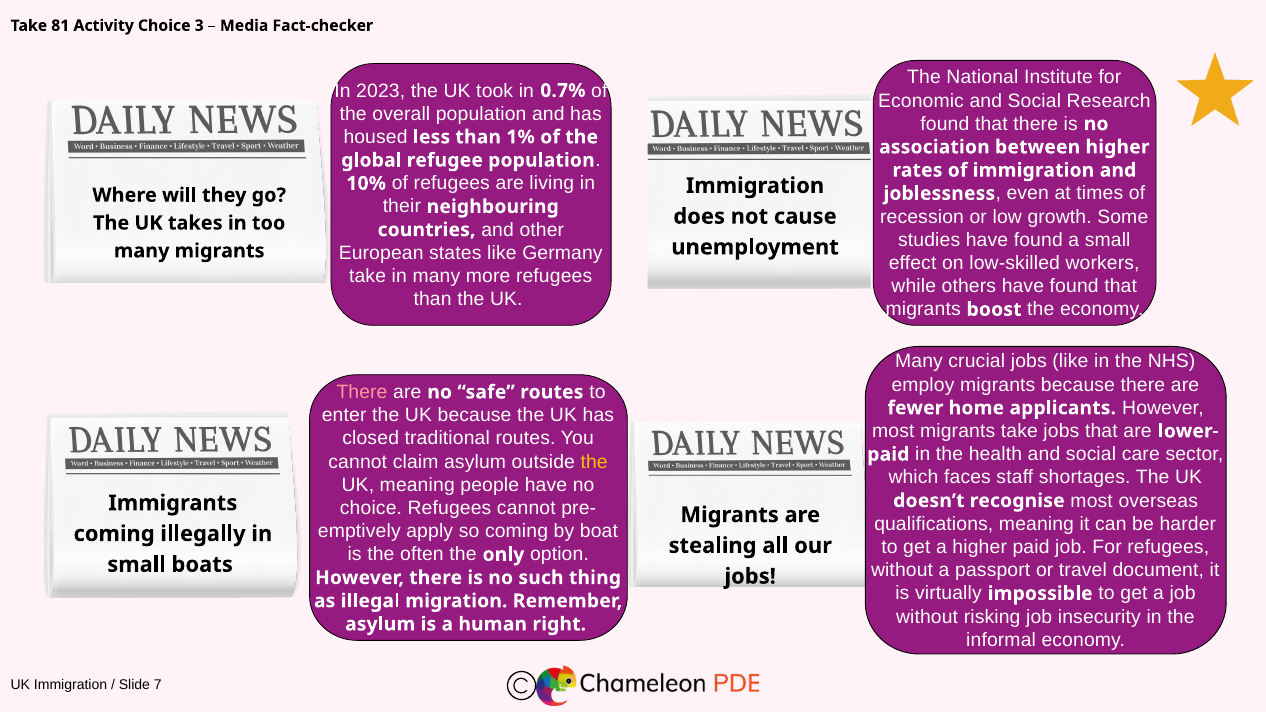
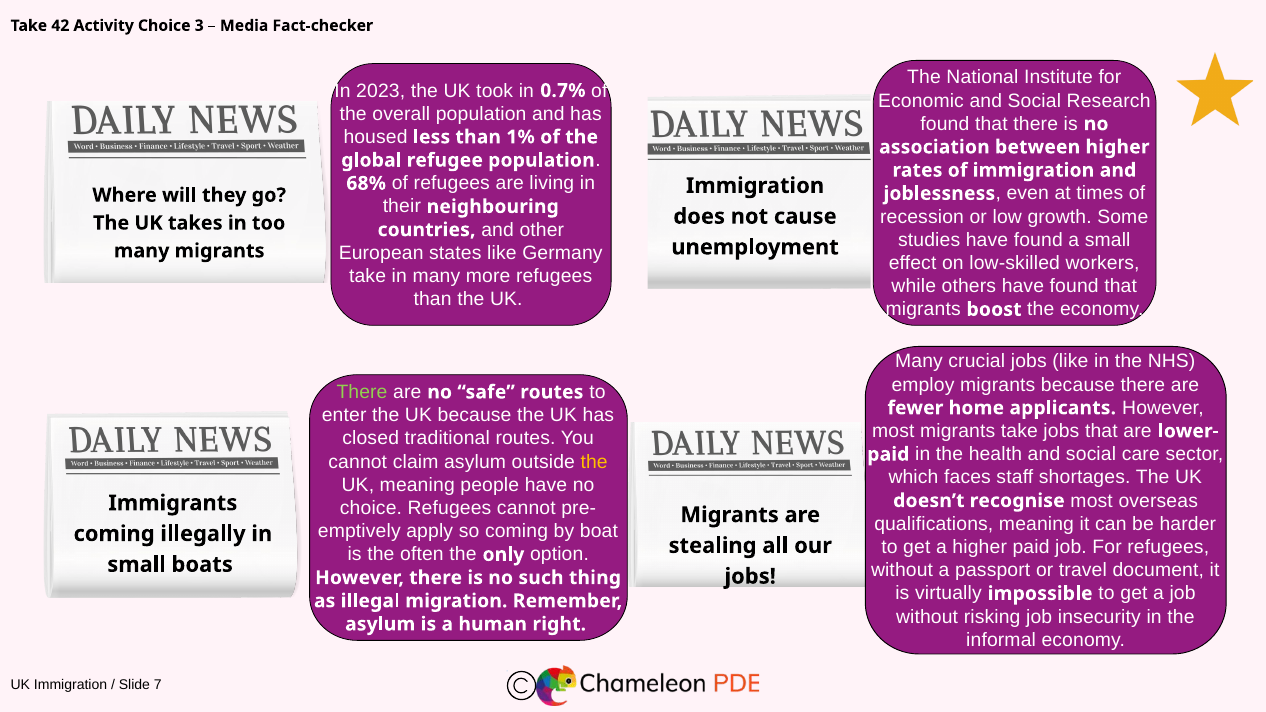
81: 81 -> 42
10%: 10% -> 68%
There at (362, 392) colour: pink -> light green
